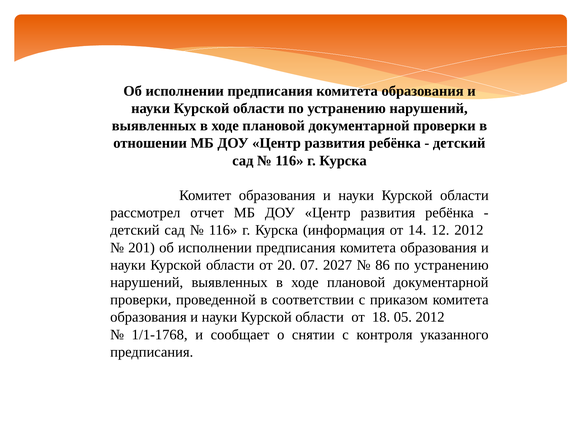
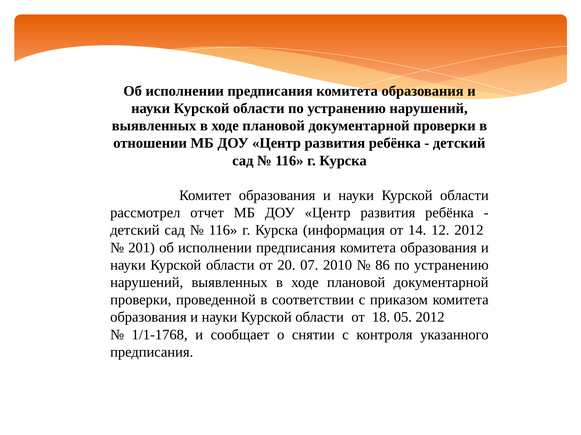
2027: 2027 -> 2010
